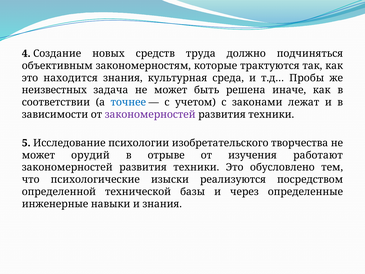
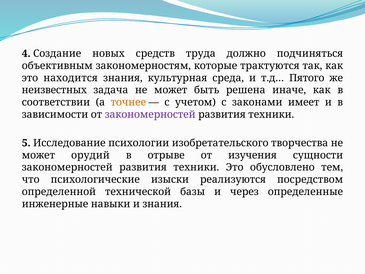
Пробы: Пробы -> Пятого
точнее colour: blue -> orange
лежат: лежат -> имеет
работают: работают -> сущности
